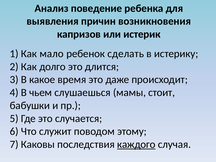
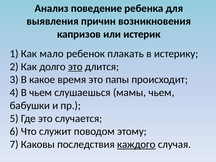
сделать: сделать -> плакать
это at (75, 67) underline: none -> present
даже: даже -> папы
мамы стоит: стоит -> чьем
